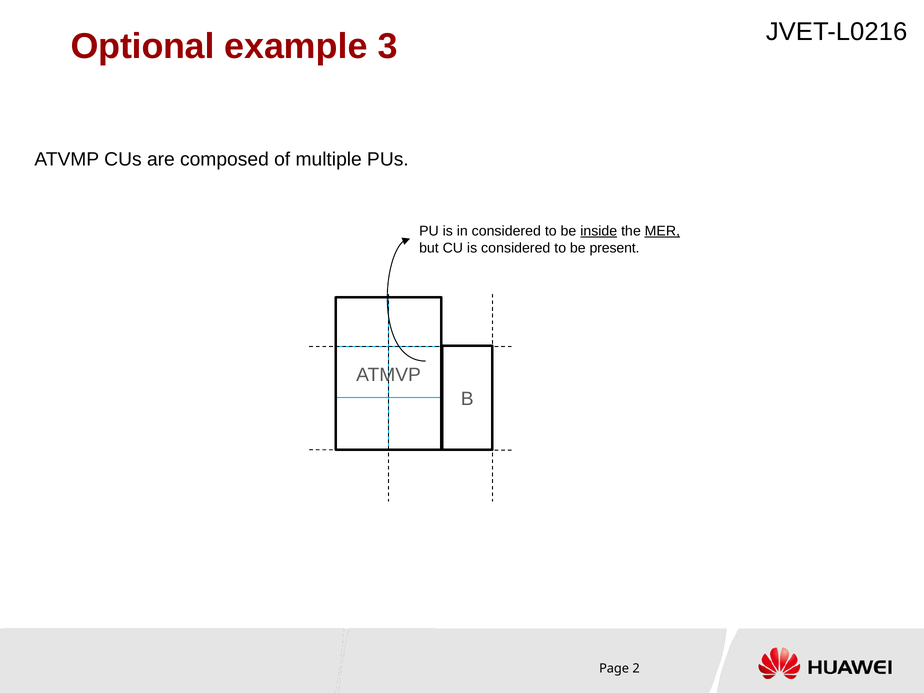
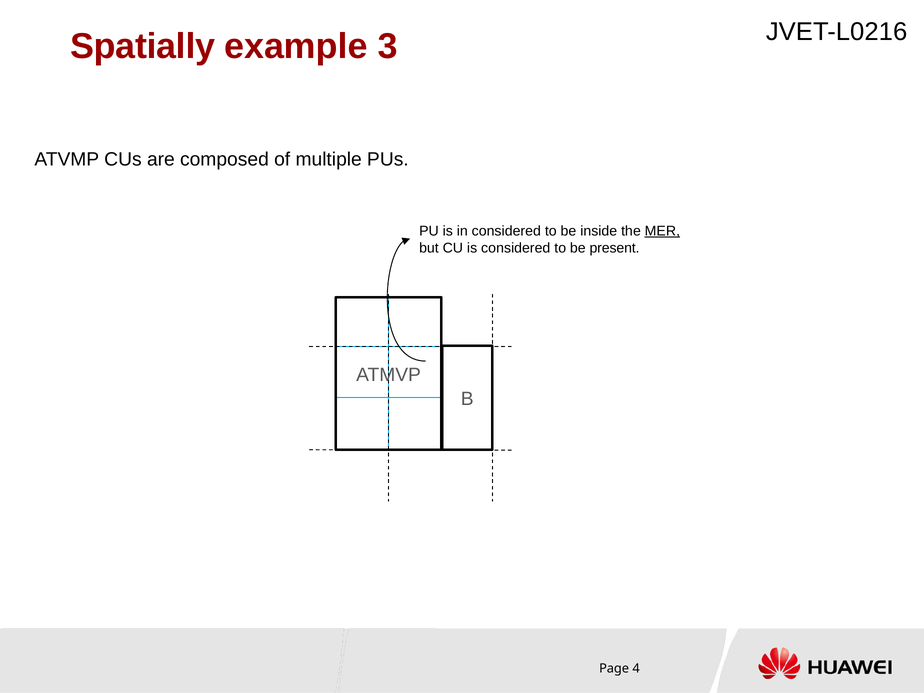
Optional: Optional -> Spatially
inside underline: present -> none
2: 2 -> 4
